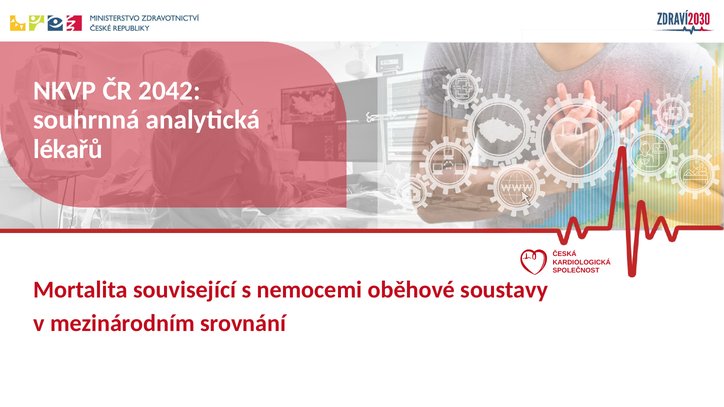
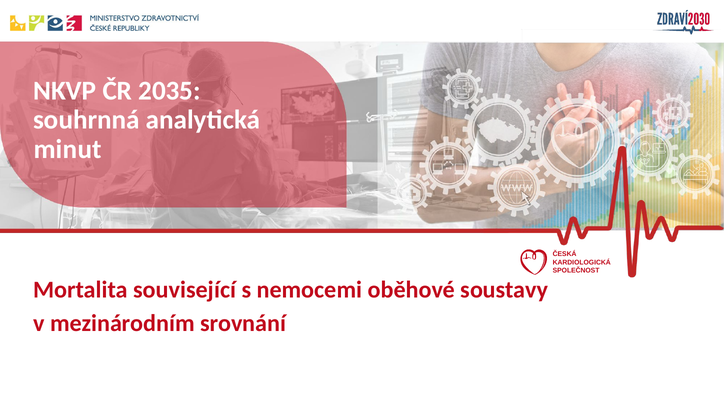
2042: 2042 -> 2035
lékařů: lékařů -> minut
